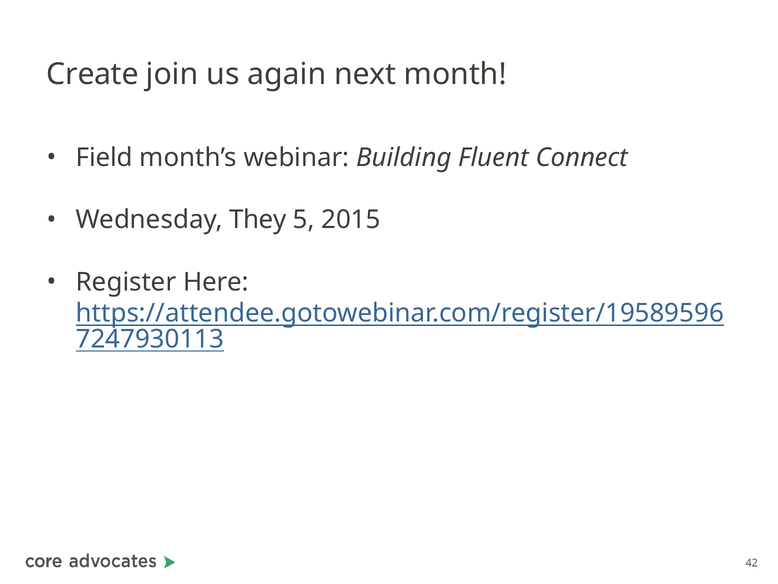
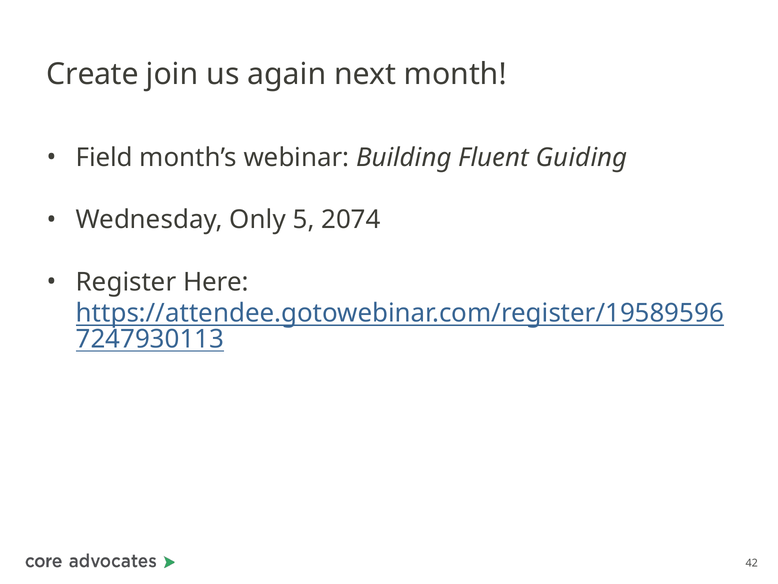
Connect: Connect -> Guiding
They: They -> Only
2015: 2015 -> 2074
